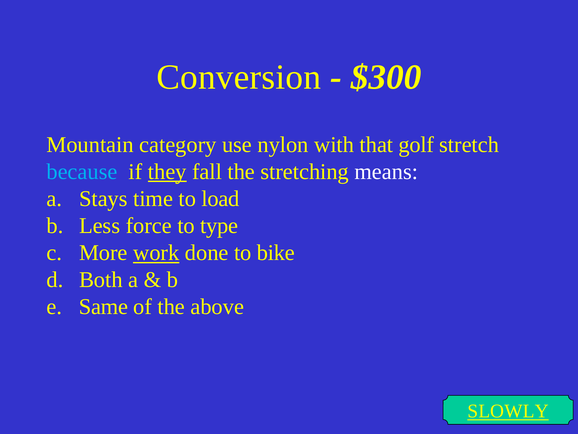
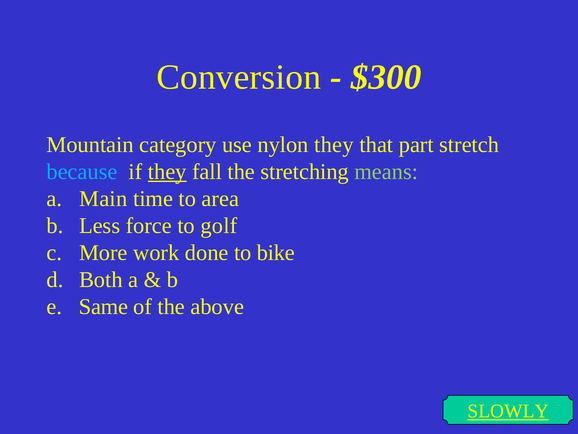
nylon with: with -> they
golf: golf -> part
means colour: white -> light green
Stays: Stays -> Main
load: load -> area
type: type -> golf
work underline: present -> none
